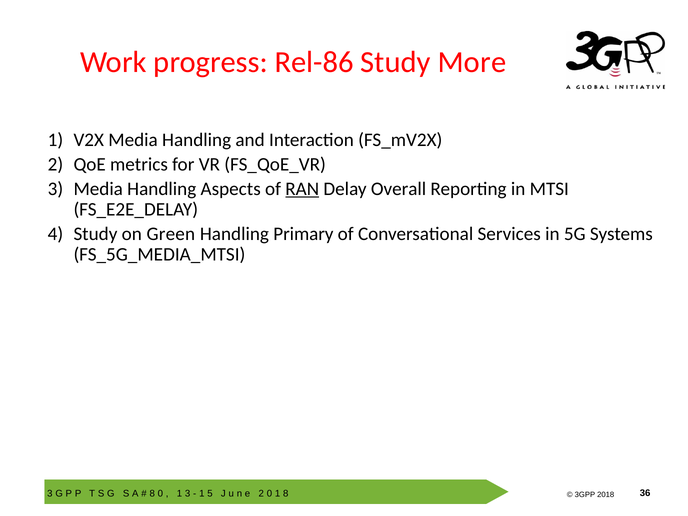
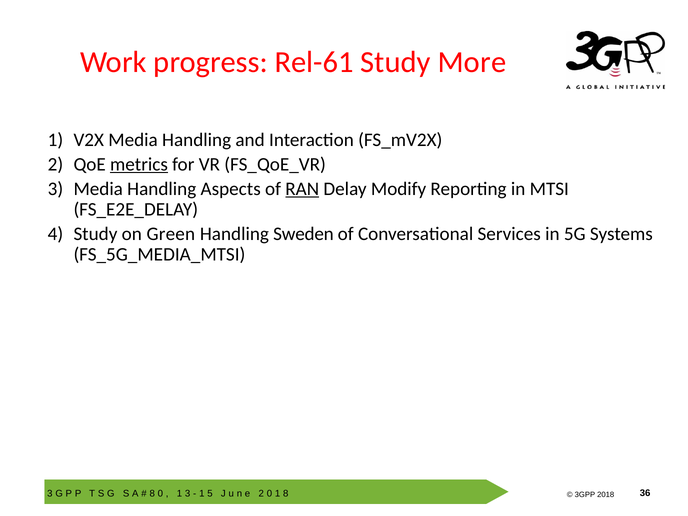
Rel-86: Rel-86 -> Rel-61
metrics underline: none -> present
Overall: Overall -> Modify
Primary: Primary -> Sweden
